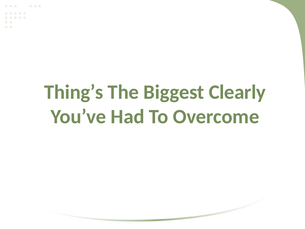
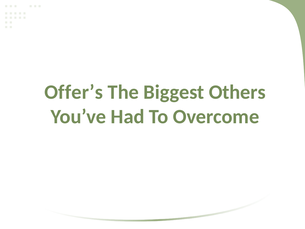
Thing’s: Thing’s -> Offer’s
Clearly: Clearly -> Others
